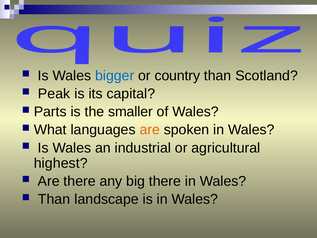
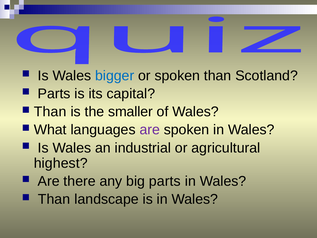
or country: country -> spoken
Peak at (54, 94): Peak -> Parts
Parts at (50, 112): Parts -> Than
are at (150, 130) colour: orange -> purple
big there: there -> parts
